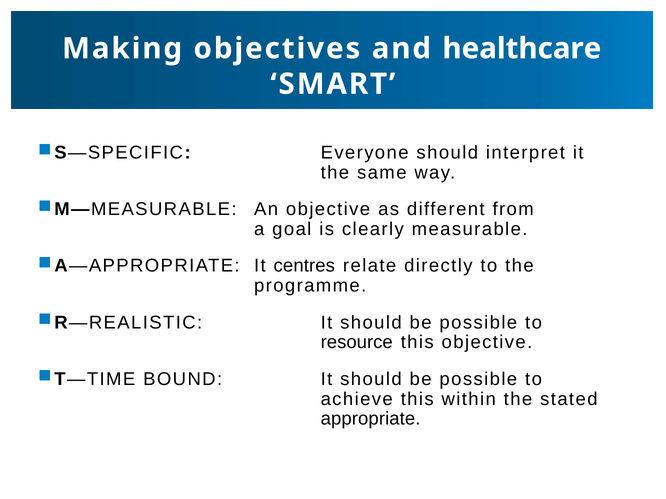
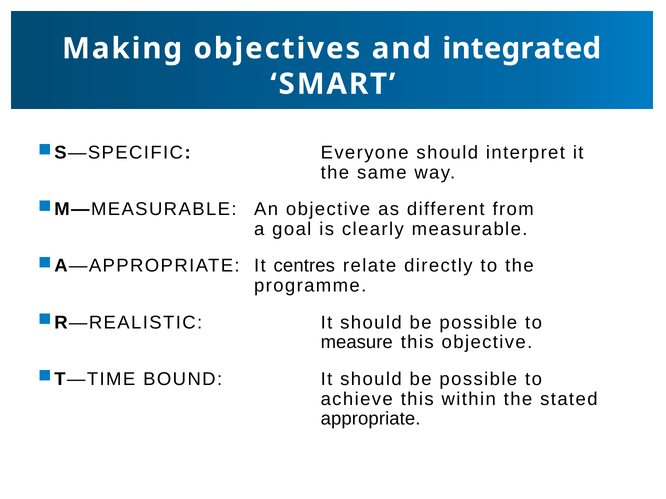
healthcare: healthcare -> integrated
resource: resource -> measure
